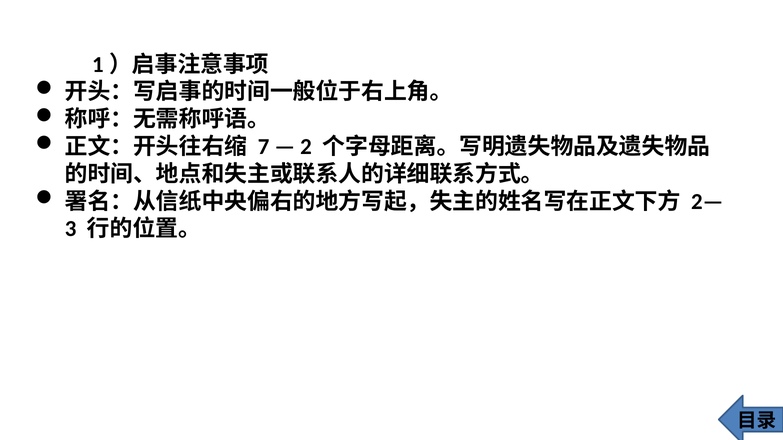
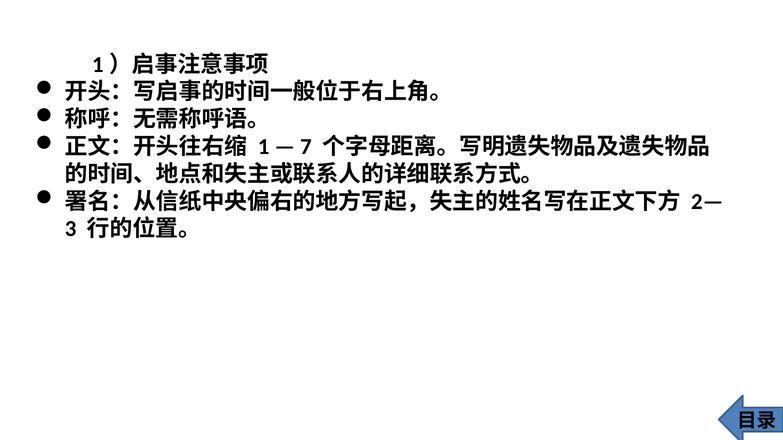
7: 7 -> 1
2: 2 -> 7
